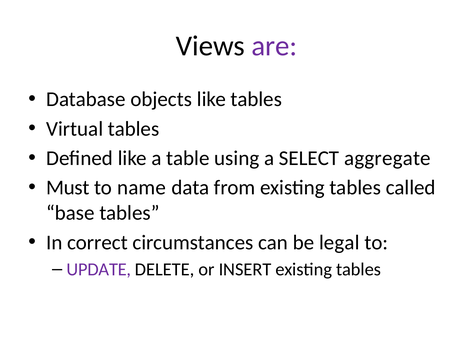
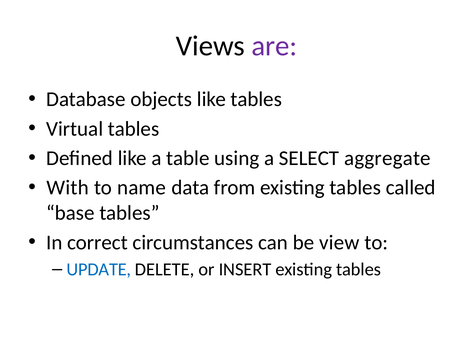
Must: Must -> With
legal: legal -> view
UPDATE colour: purple -> blue
